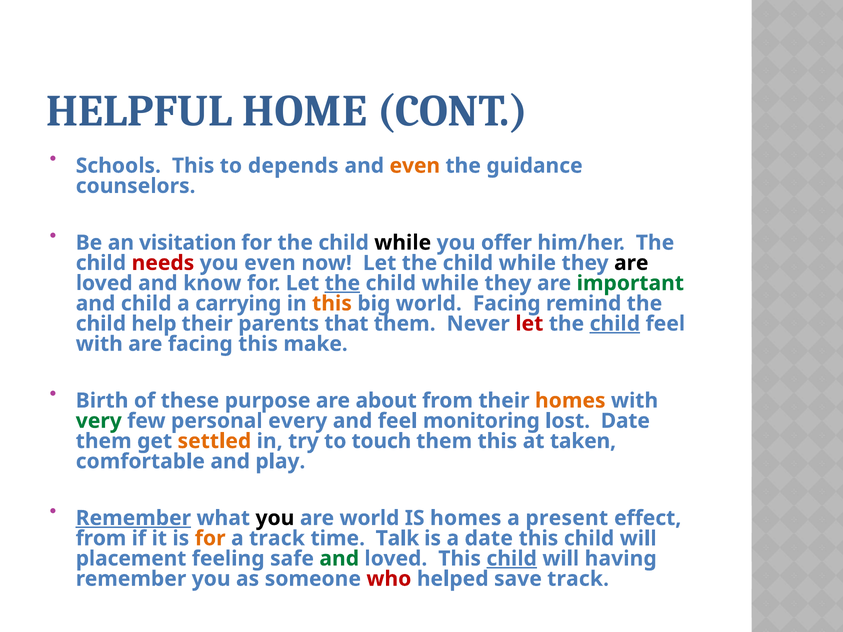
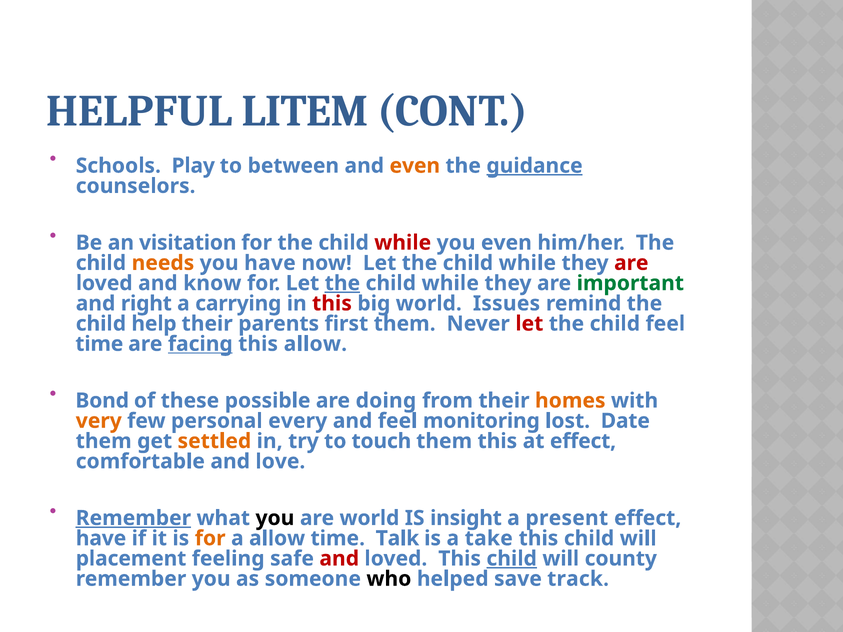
HOME: HOME -> LITEM
Schools This: This -> Play
depends: depends -> between
guidance underline: none -> present
while at (403, 243) colour: black -> red
you offer: offer -> even
needs colour: red -> orange
you even: even -> have
are at (631, 263) colour: black -> red
and child: child -> right
this at (332, 304) colour: orange -> red
world Facing: Facing -> Issues
that: that -> first
child at (615, 324) underline: present -> none
with at (99, 344): with -> time
facing at (200, 344) underline: none -> present
this make: make -> allow
Birth: Birth -> Bond
purpose: purpose -> possible
about: about -> doing
very colour: green -> orange
at taken: taken -> effect
play: play -> love
IS homes: homes -> insight
from at (101, 539): from -> have
a track: track -> allow
a date: date -> take
and at (339, 559) colour: green -> red
having: having -> county
who colour: red -> black
